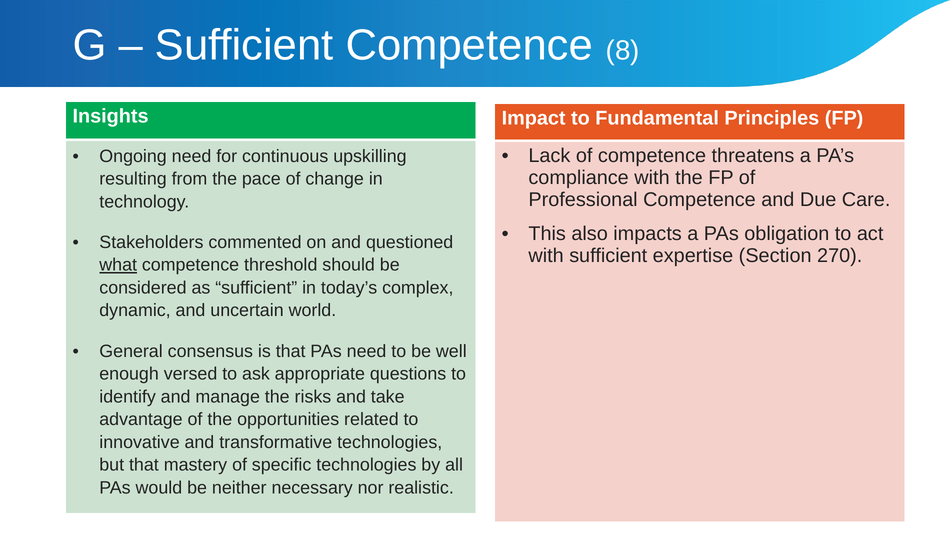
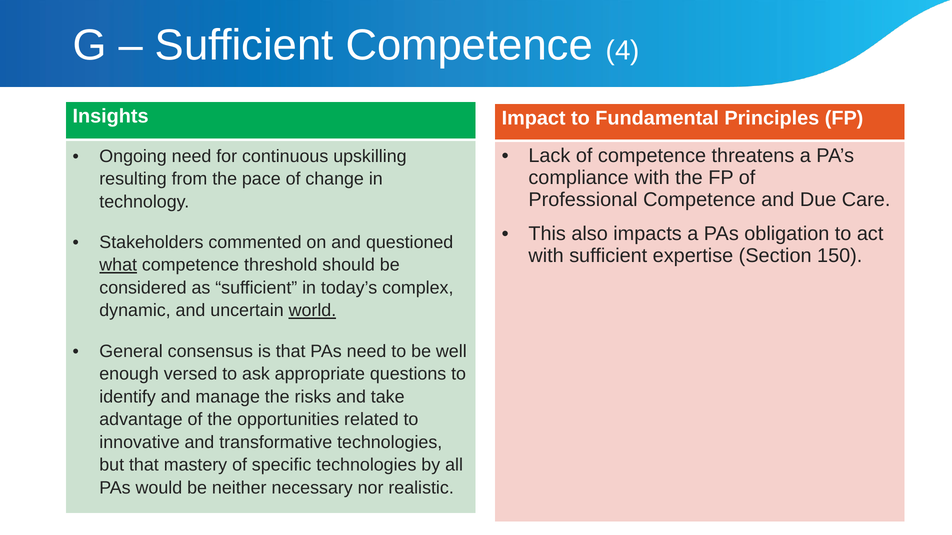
8: 8 -> 4
270: 270 -> 150
world underline: none -> present
